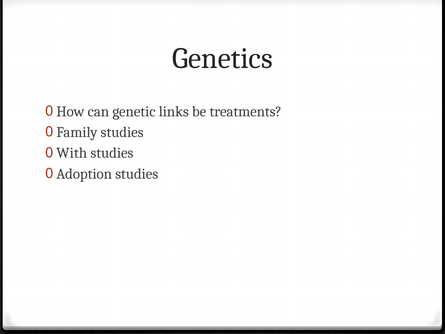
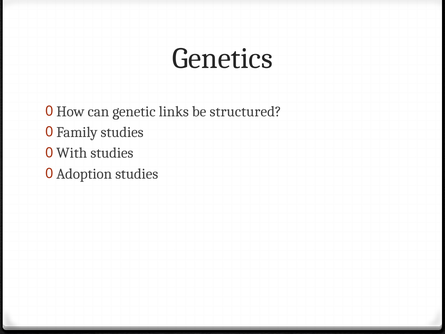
treatments: treatments -> structured
